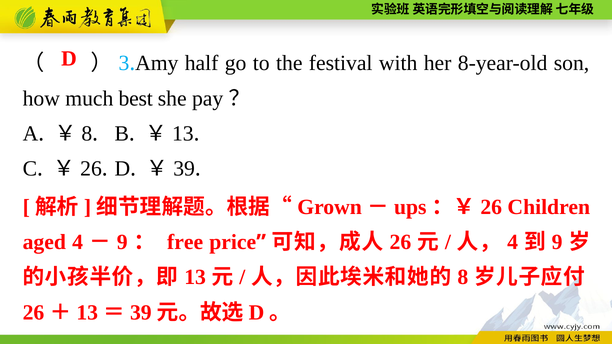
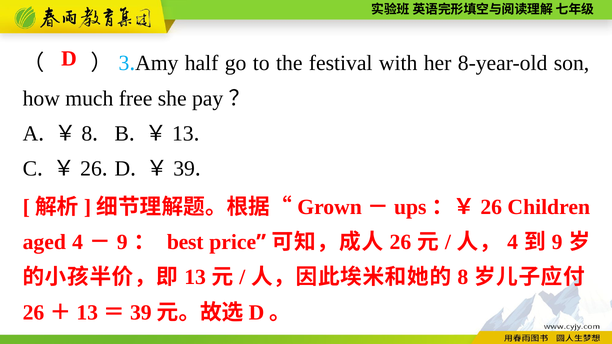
best: best -> free
free: free -> best
